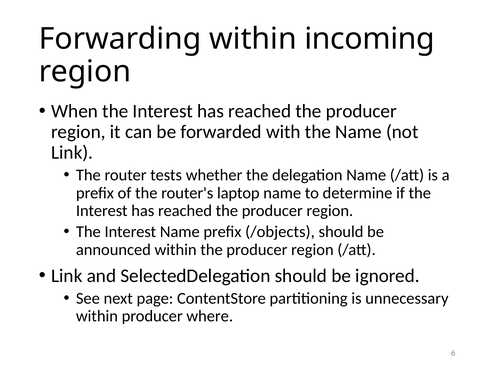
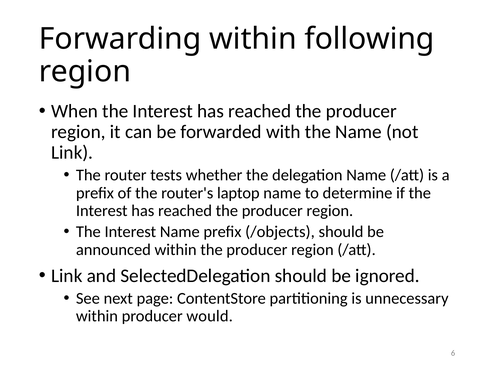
incoming: incoming -> following
where: where -> would
